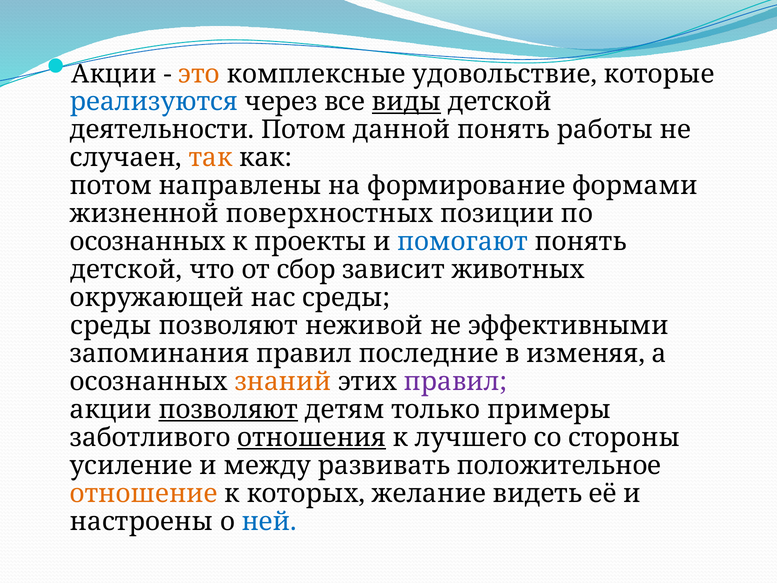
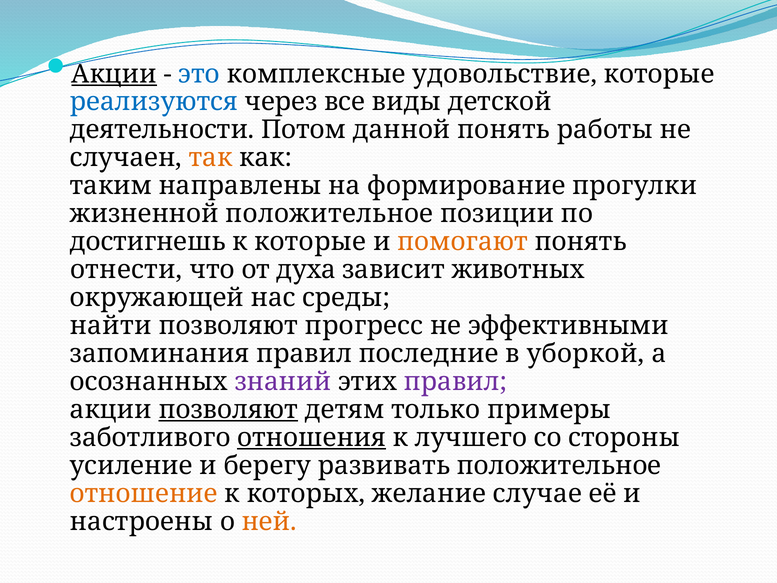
Акции at (114, 74) underline: none -> present
это colour: orange -> blue
виды underline: present -> none
потом at (111, 186): потом -> таким
формами: формами -> прогулки
жизненной поверхностных: поверхностных -> положительное
осознанных at (148, 242): осознанных -> достигнешь
к проекты: проекты -> которые
помогают colour: blue -> orange
детской at (126, 270): детской -> отнести
сбор: сбор -> духа
среды at (111, 326): среды -> найти
неживой: неживой -> прогресс
изменяя: изменяя -> уборкой
знаний colour: orange -> purple
между: между -> берегу
видеть: видеть -> случае
ней colour: blue -> orange
